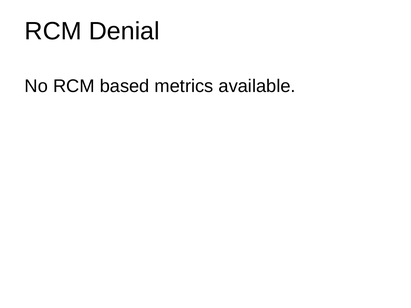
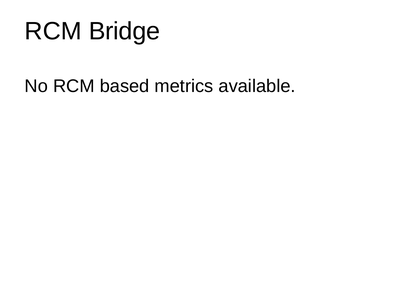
Denial: Denial -> Bridge
